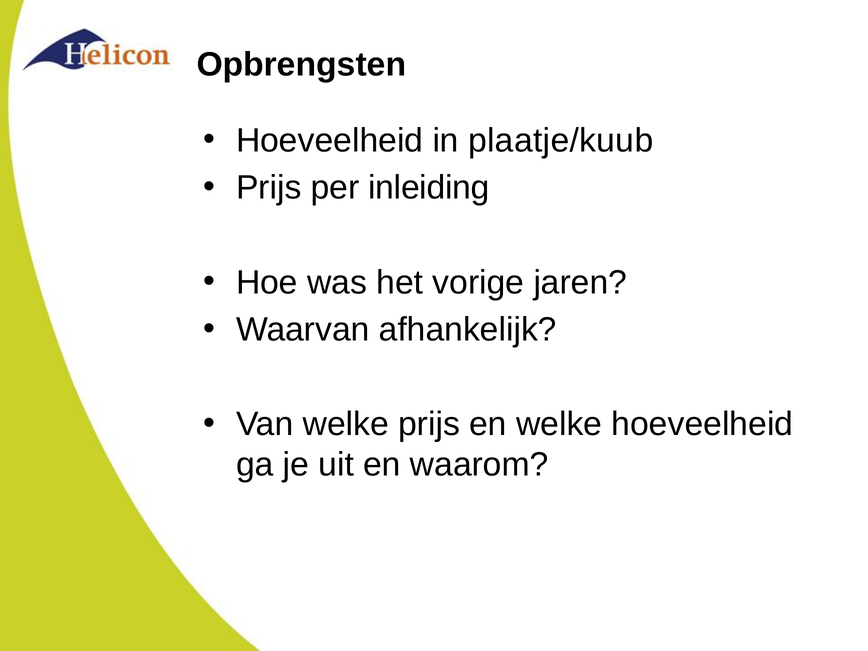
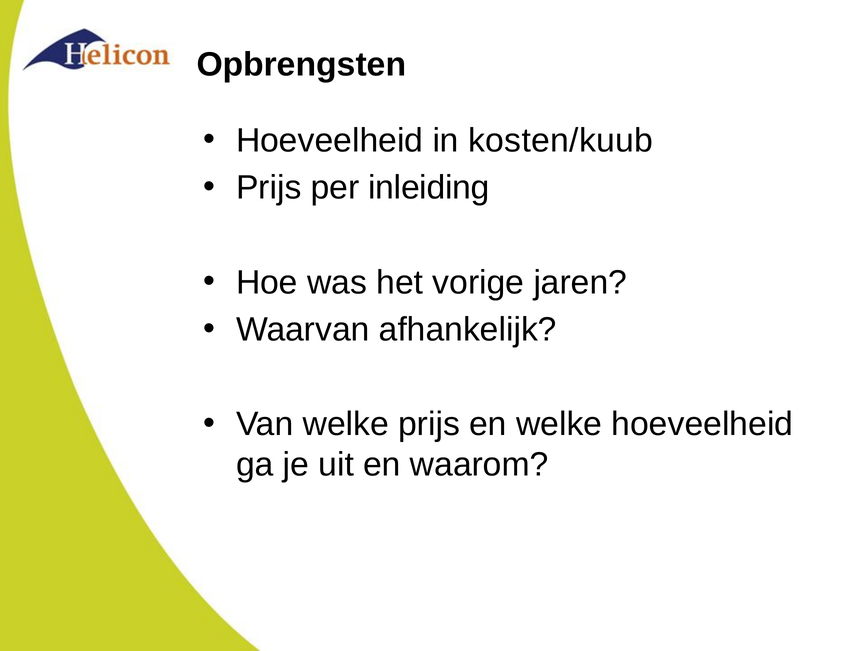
plaatje/kuub: plaatje/kuub -> kosten/kuub
